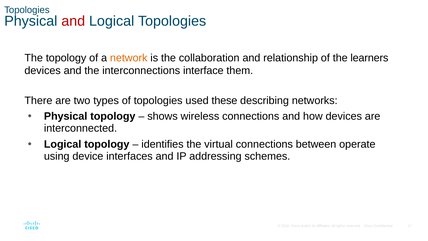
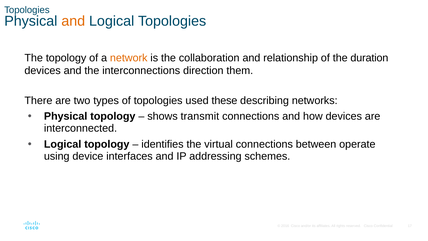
and at (73, 21) colour: red -> orange
learners: learners -> duration
interface: interface -> direction
wireless: wireless -> transmit
